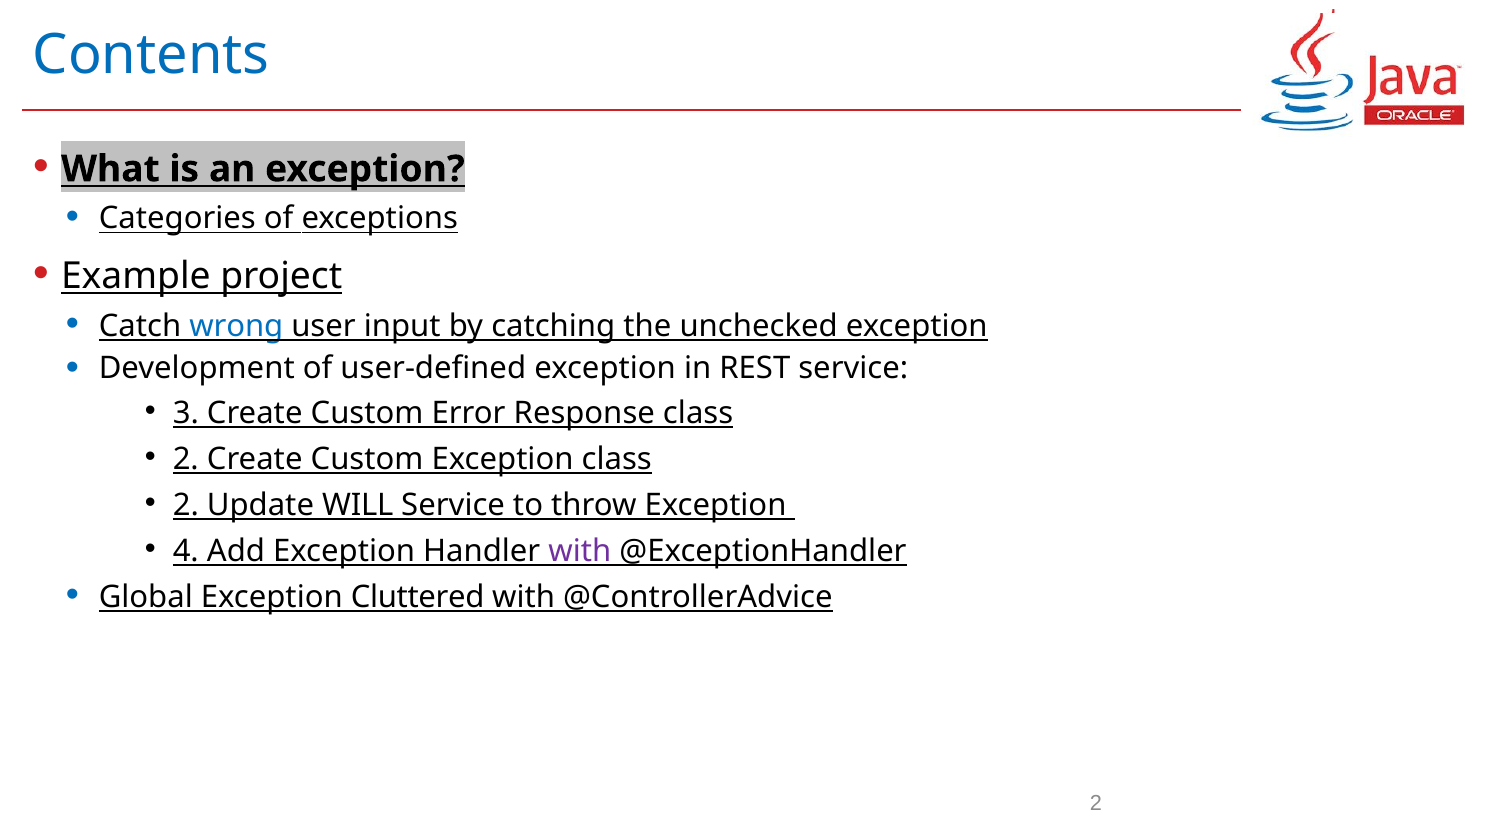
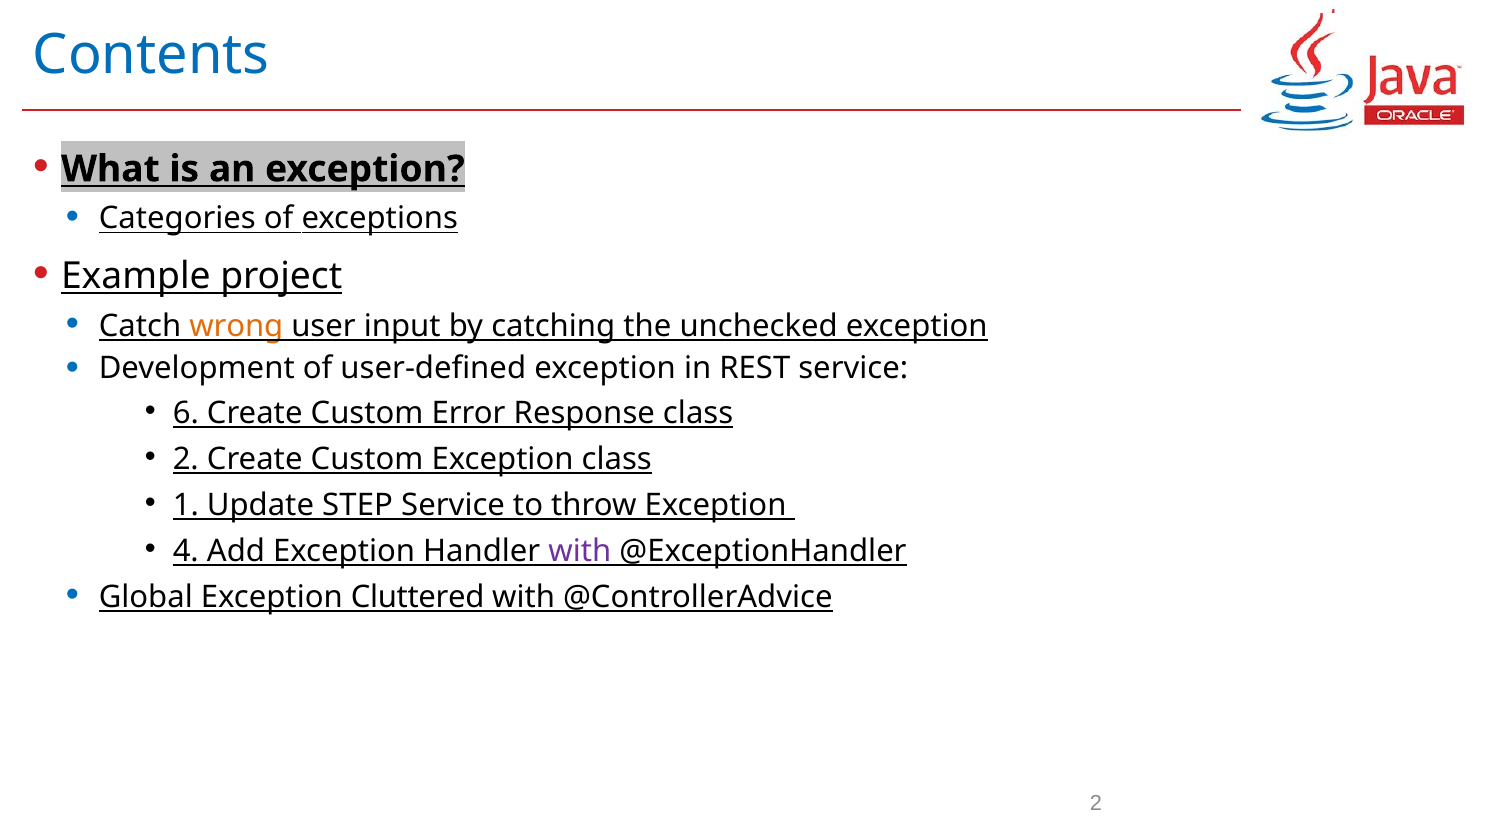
wrong colour: blue -> orange
3: 3 -> 6
2 at (186, 505): 2 -> 1
WILL: WILL -> STEP
